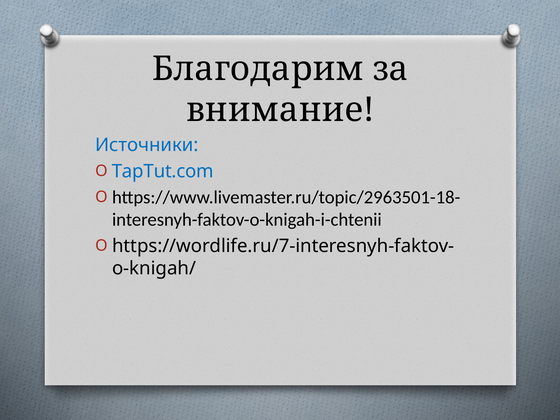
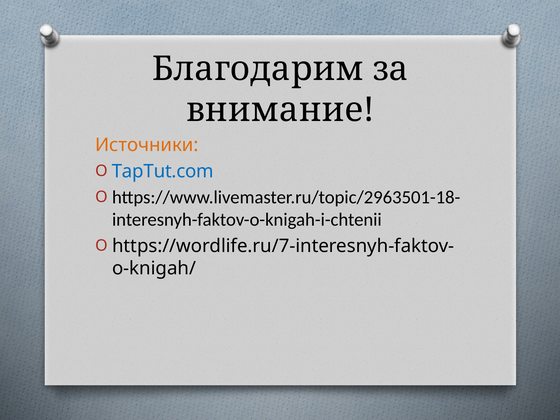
Источники colour: blue -> orange
